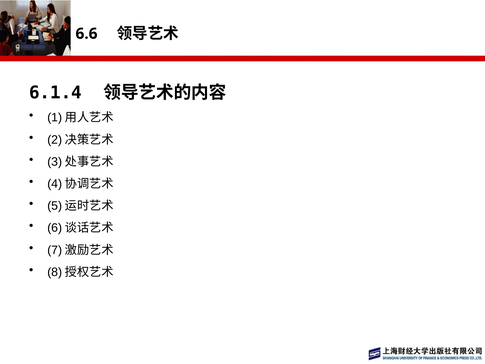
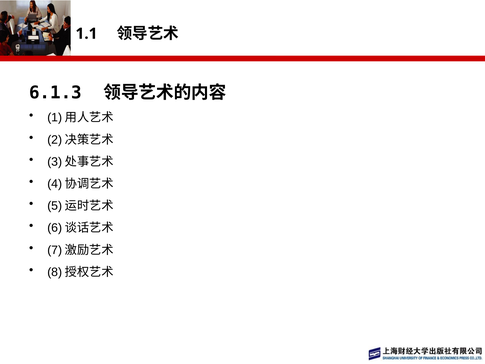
6.6: 6.6 -> 1.1
6.1.4: 6.1.4 -> 6.1.3
